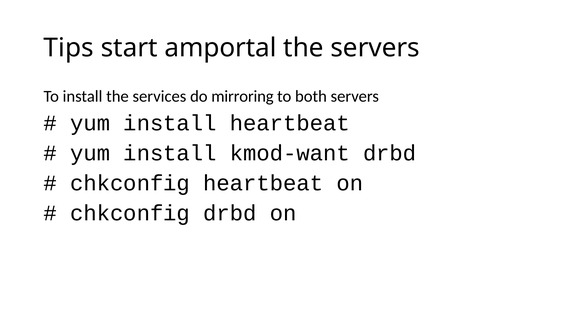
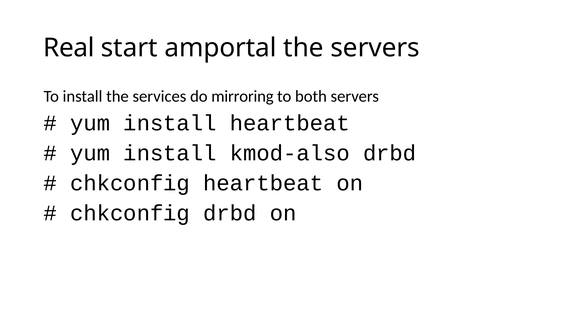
Tips: Tips -> Real
kmod-want: kmod-want -> kmod-also
